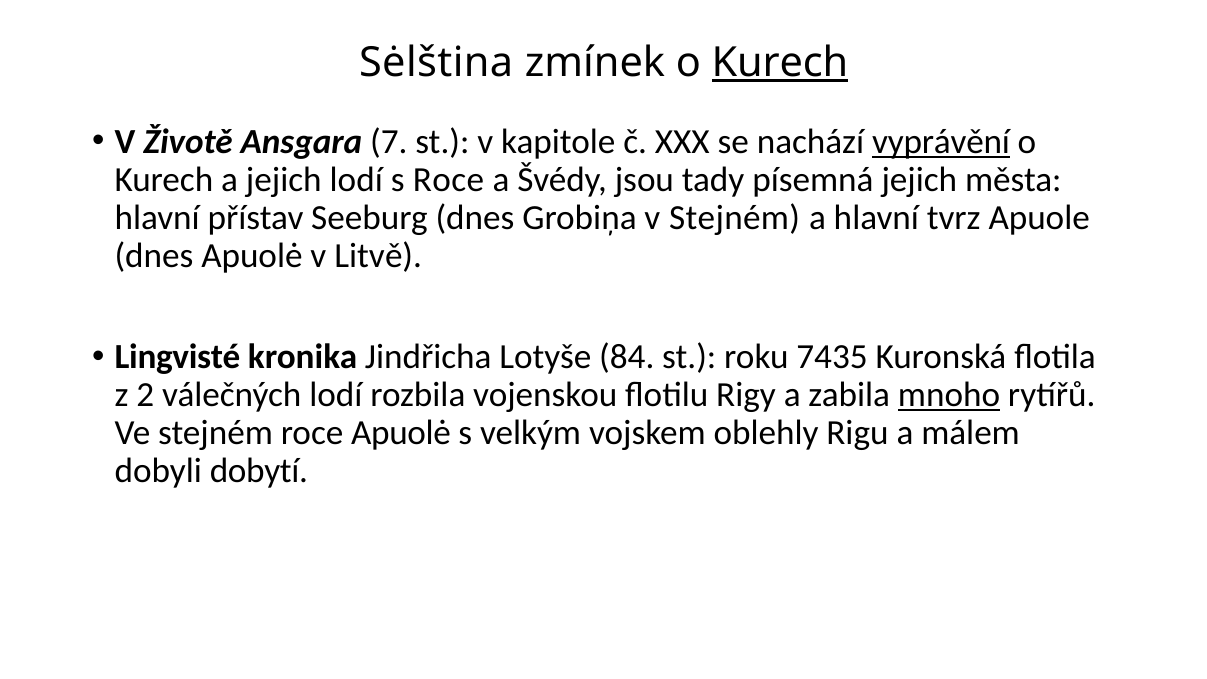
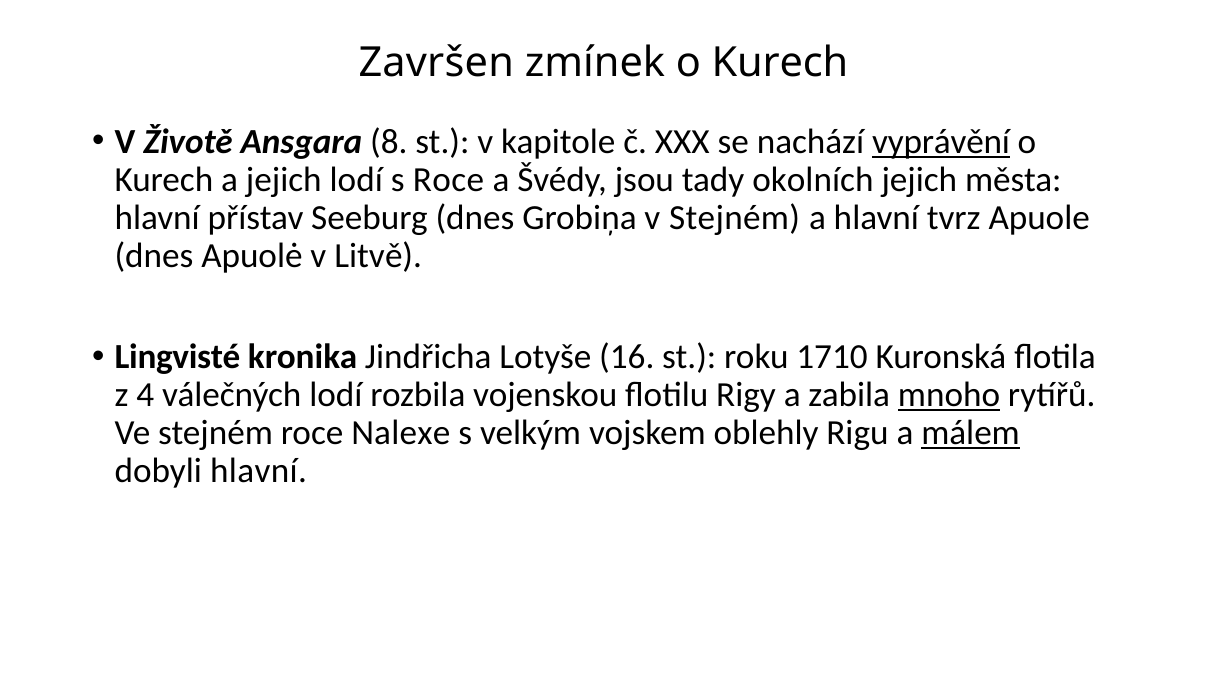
Sėlština: Sėlština -> Završen
Kurech at (780, 63) underline: present -> none
7: 7 -> 8
písemná: písemná -> okolních
84: 84 -> 16
7435: 7435 -> 1710
2: 2 -> 4
roce Apuolė: Apuolė -> Nalexe
málem underline: none -> present
dobyli dobytí: dobytí -> hlavní
